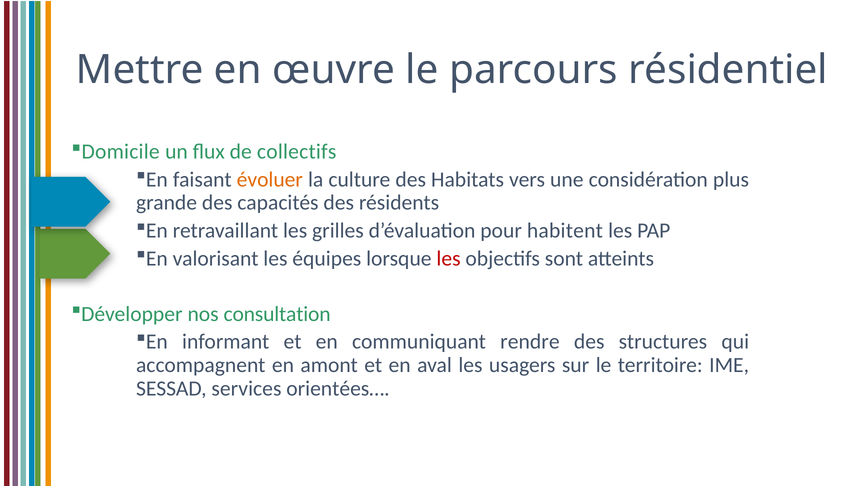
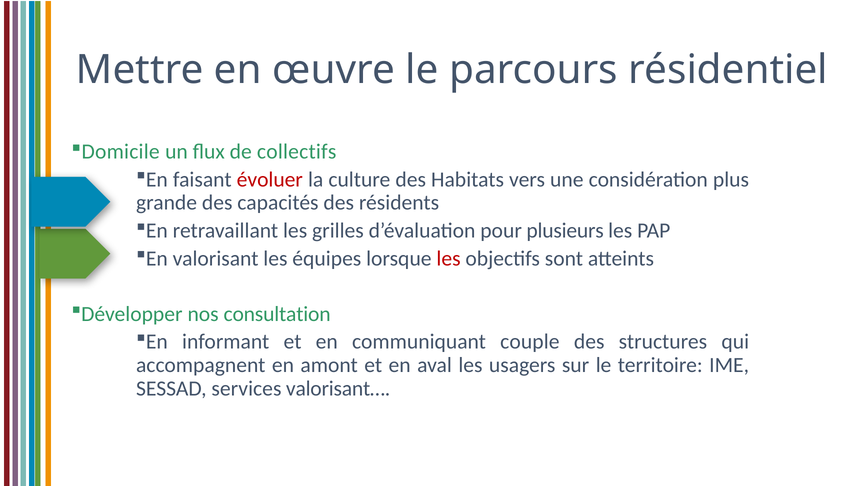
évoluer colour: orange -> red
habitent: habitent -> plusieurs
rendre: rendre -> couple
orientées…: orientées… -> valorisant…
